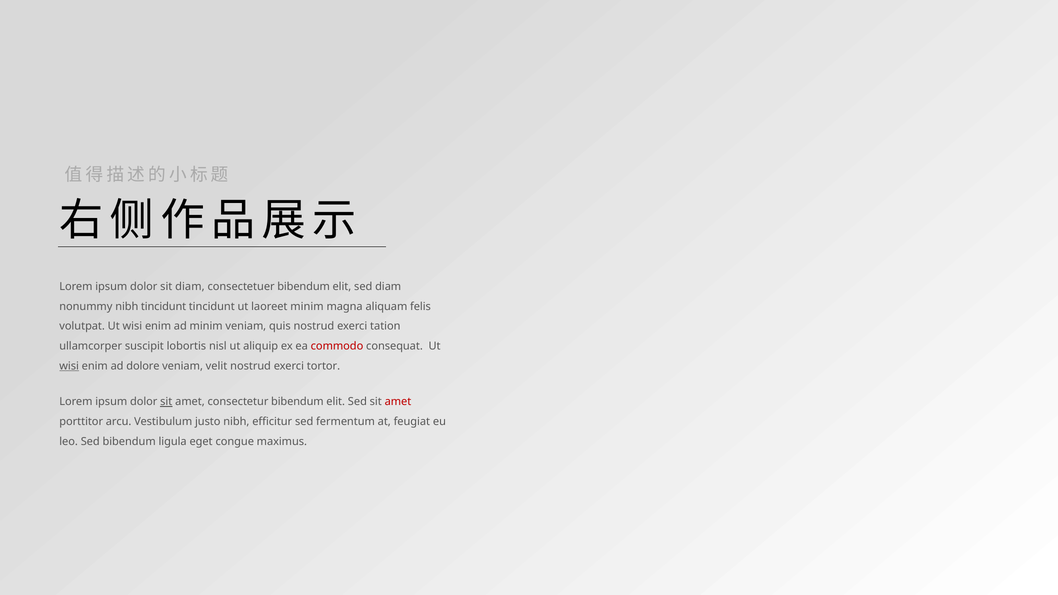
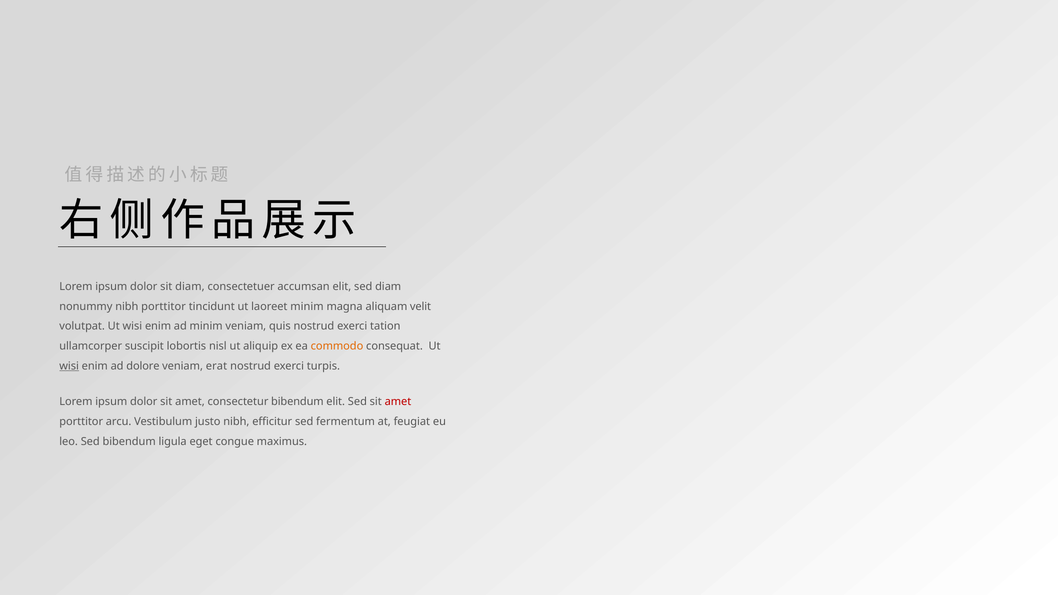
consectetuer bibendum: bibendum -> accumsan
nibh tincidunt: tincidunt -> porttitor
felis: felis -> velit
commodo colour: red -> orange
velit: velit -> erat
tortor: tortor -> turpis
sit at (166, 402) underline: present -> none
